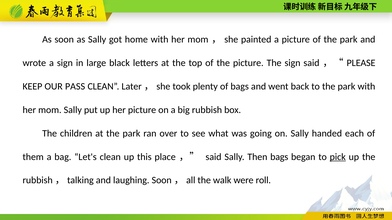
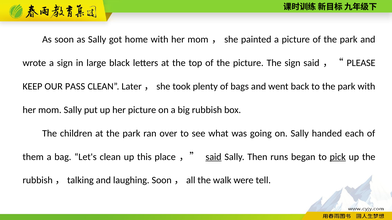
said at (213, 157) underline: none -> present
Then bags: bags -> runs
roll: roll -> tell
